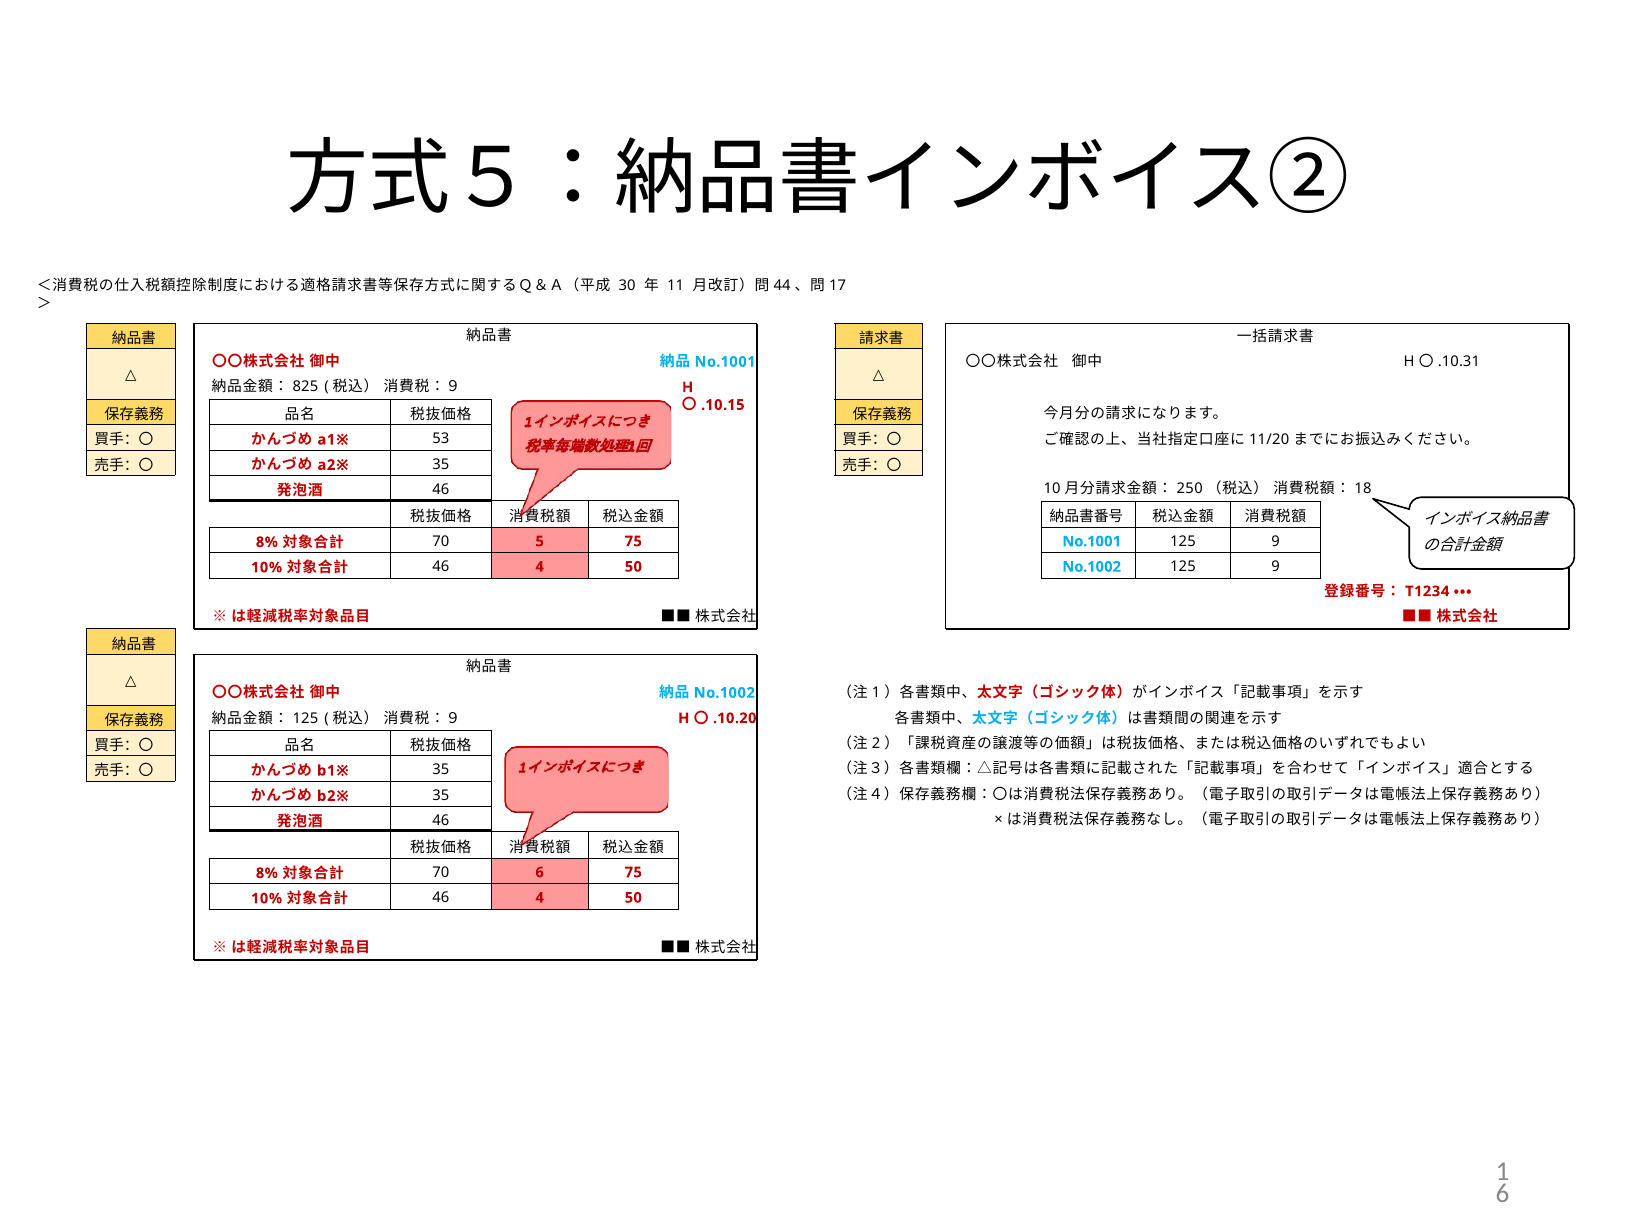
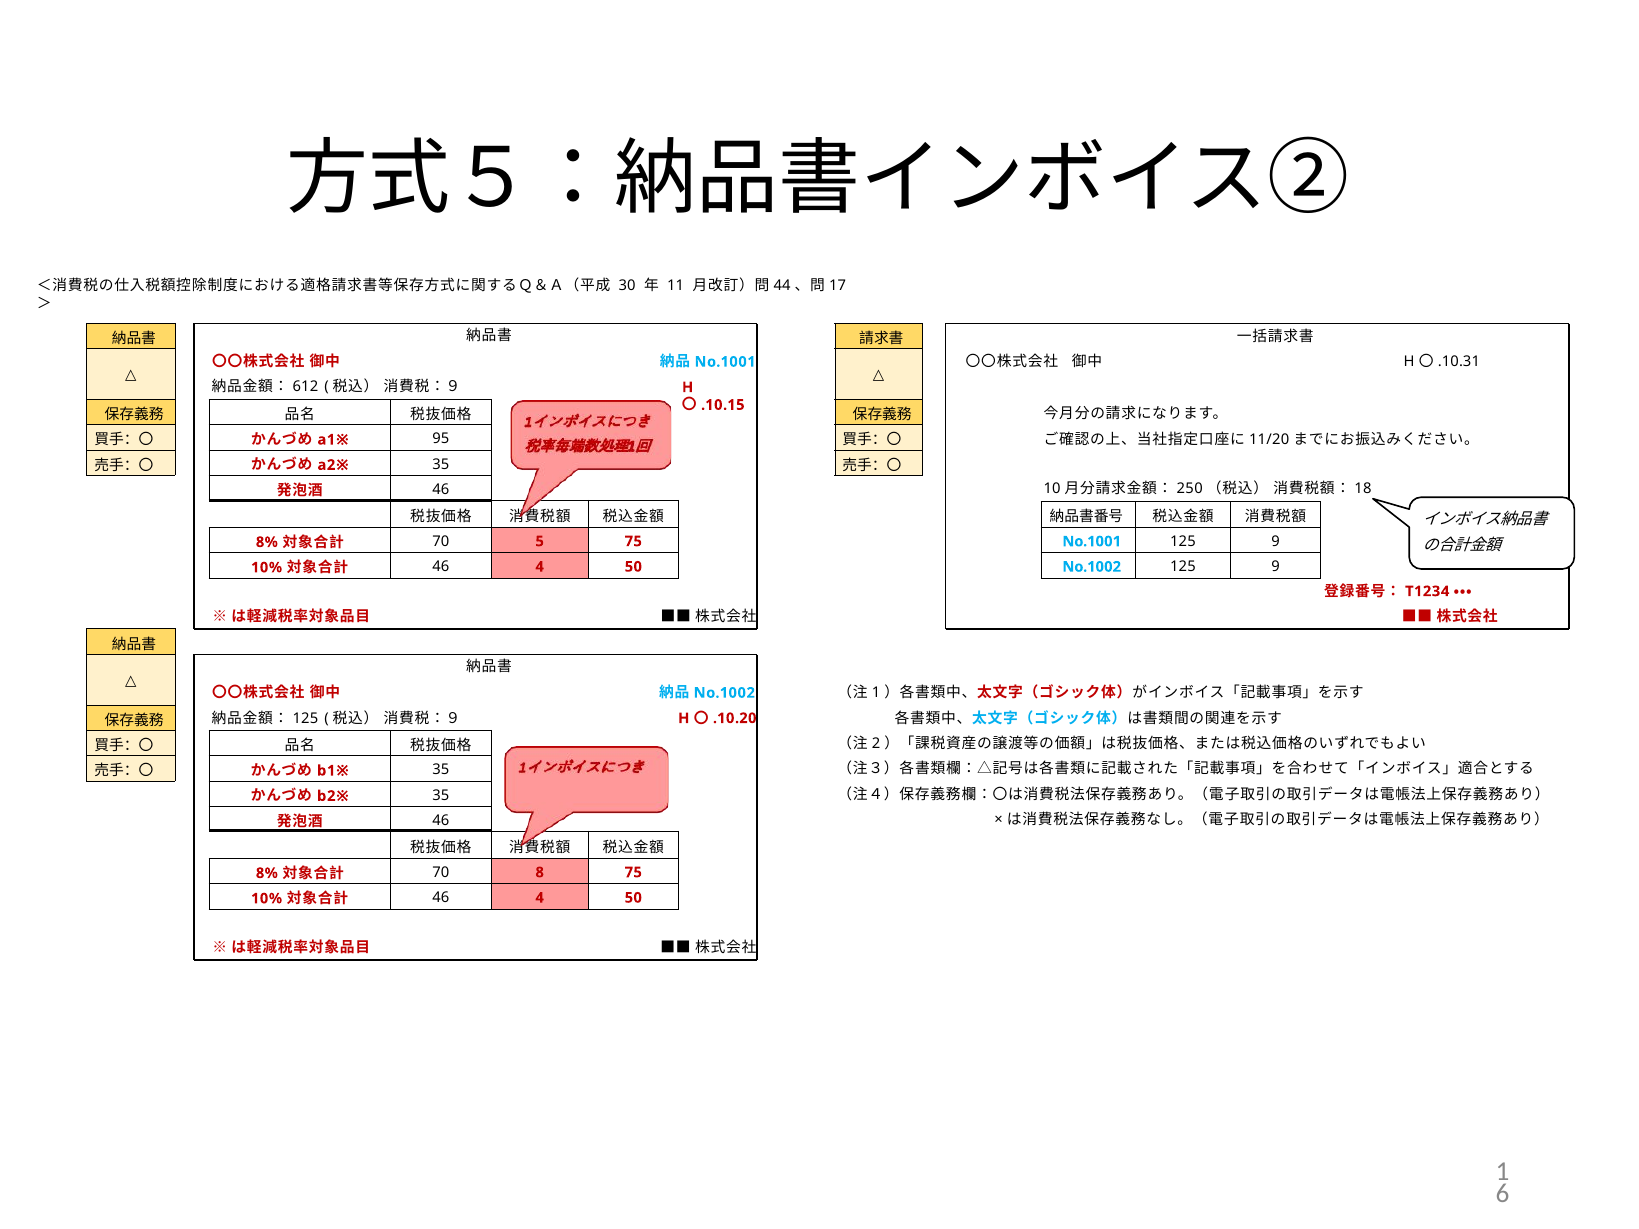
825: 825 -> 612
53: 53 -> 95
70 6: 6 -> 8
